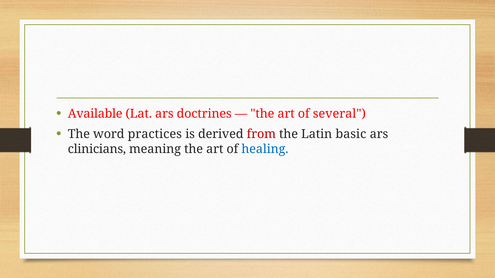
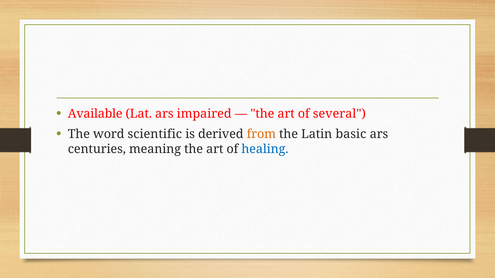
doctrines: doctrines -> impaired
practices: practices -> scientific
from colour: red -> orange
clinicians: clinicians -> centuries
